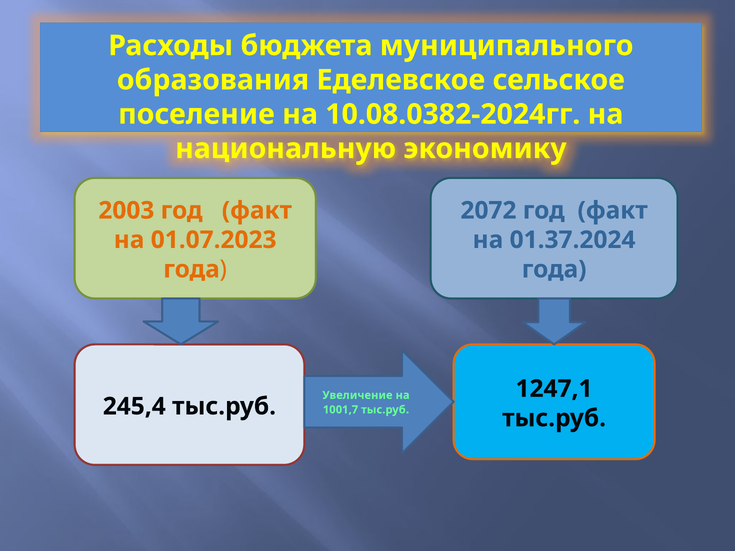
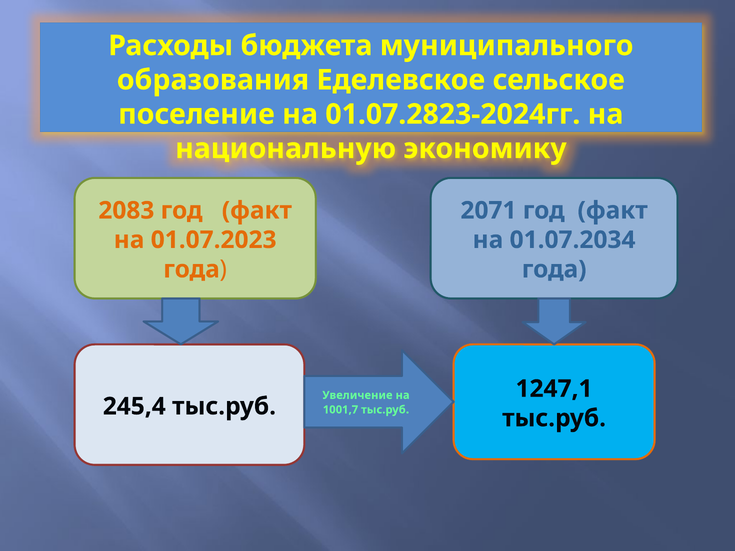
10.08.0382-2024гг: 10.08.0382-2024гг -> 01.07.2823-2024гг
2003: 2003 -> 2083
2072: 2072 -> 2071
01.37.2024: 01.37.2024 -> 01.07.2034
